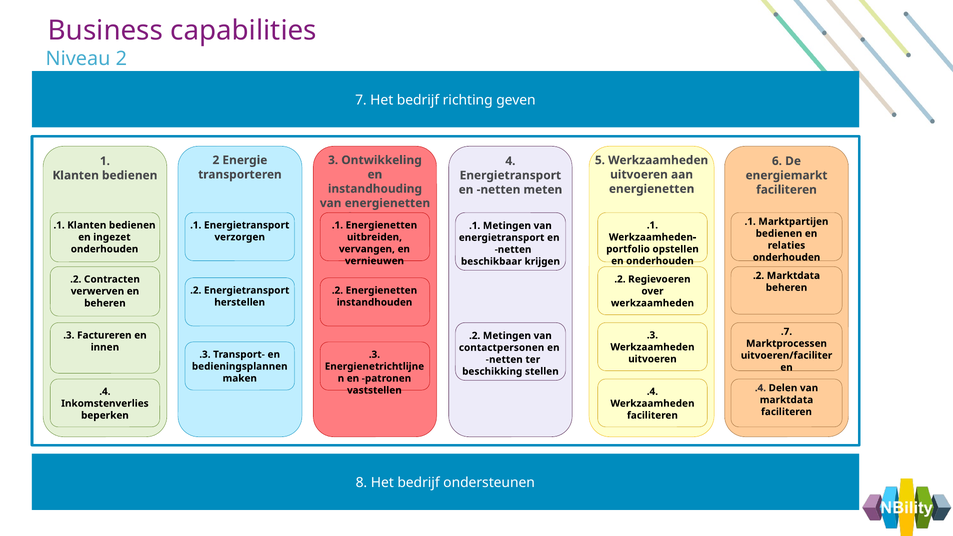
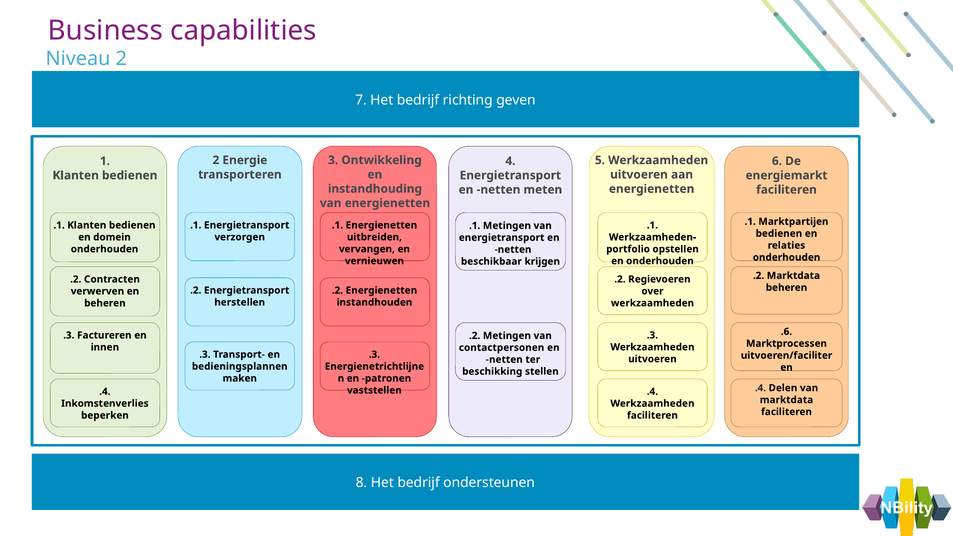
ingezet: ingezet -> domein
.7: .7 -> .6
